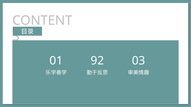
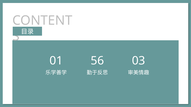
92: 92 -> 56
